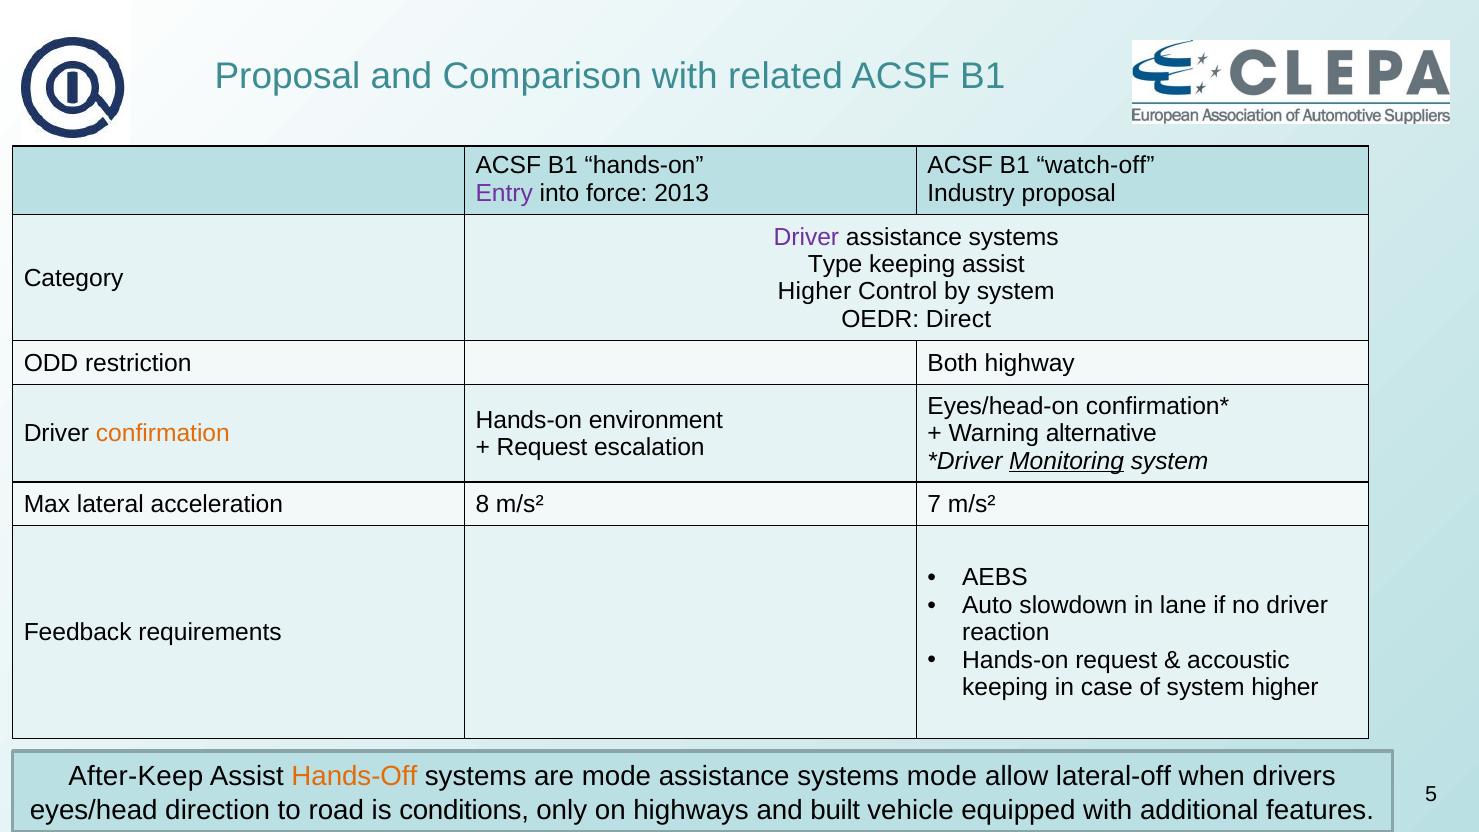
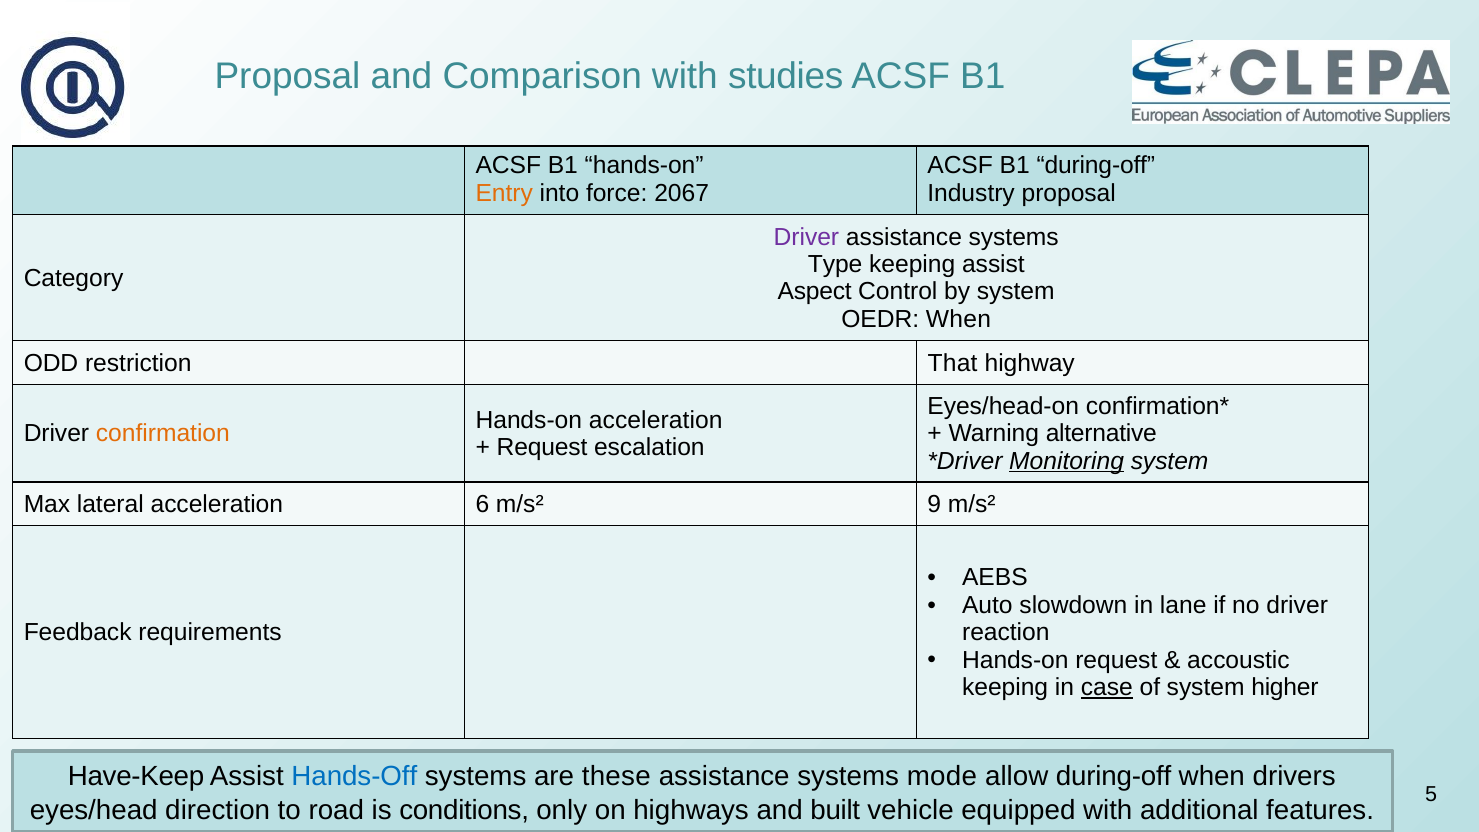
related: related -> studies
B1 watch-off: watch-off -> during-off
Entry colour: purple -> orange
2013: 2013 -> 2067
Higher at (814, 292): Higher -> Aspect
OEDR Direct: Direct -> When
Both: Both -> That
Hands-on environment: environment -> acceleration
8: 8 -> 6
7: 7 -> 9
case underline: none -> present
After-Keep: After-Keep -> Have-Keep
Hands-Off colour: orange -> blue
are mode: mode -> these
allow lateral-off: lateral-off -> during-off
